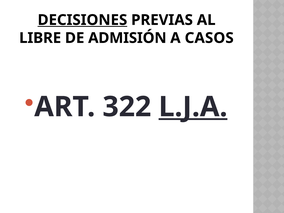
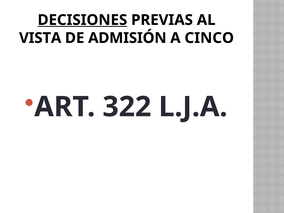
LIBRE: LIBRE -> VISTA
CASOS: CASOS -> CINCO
L.J.A underline: present -> none
